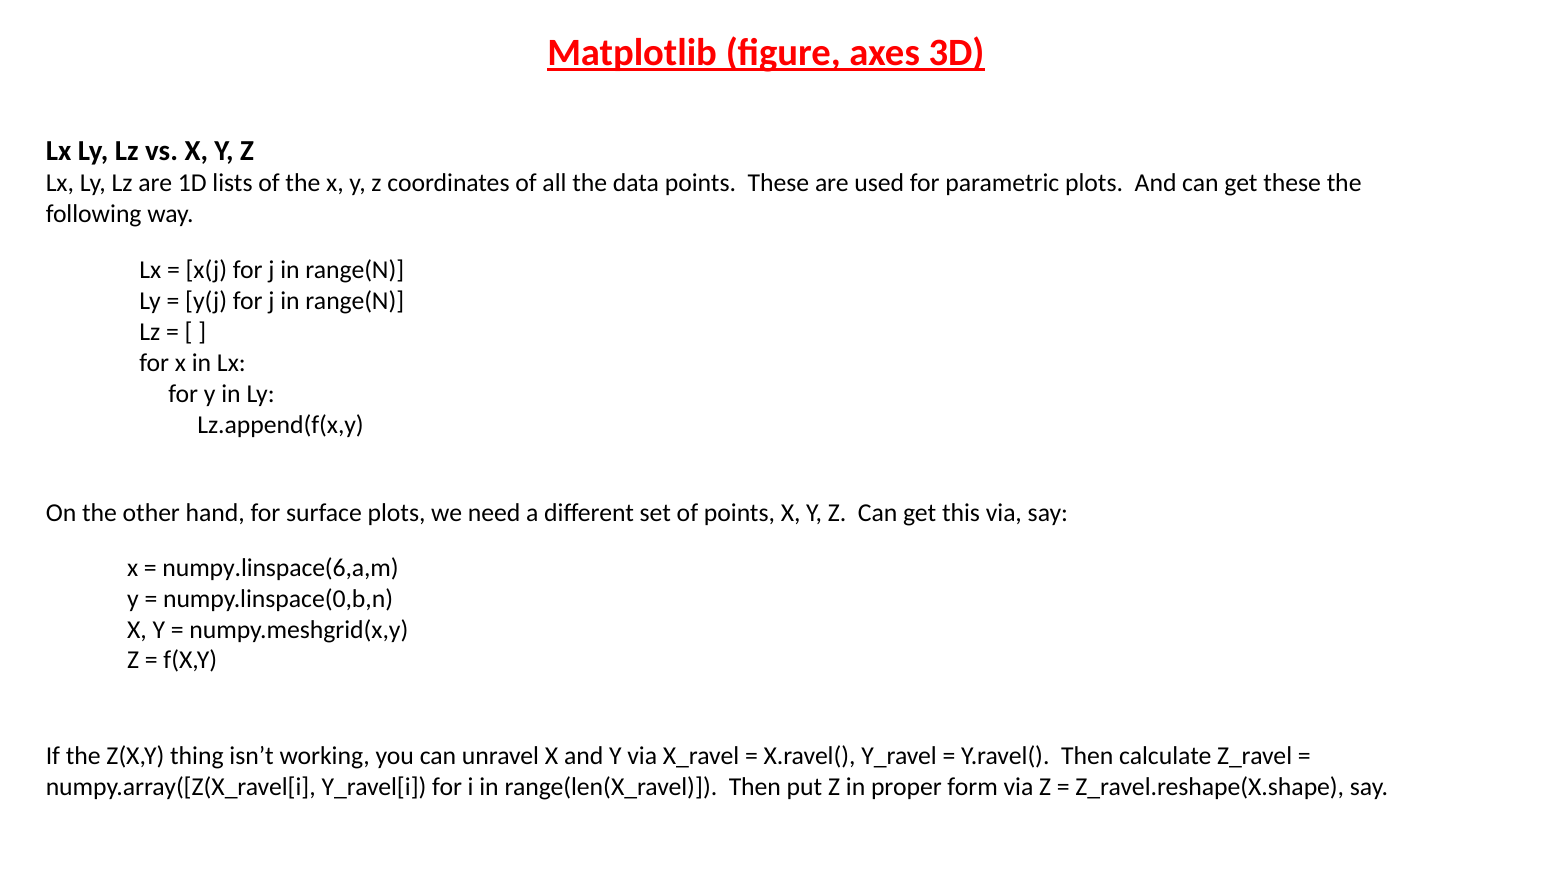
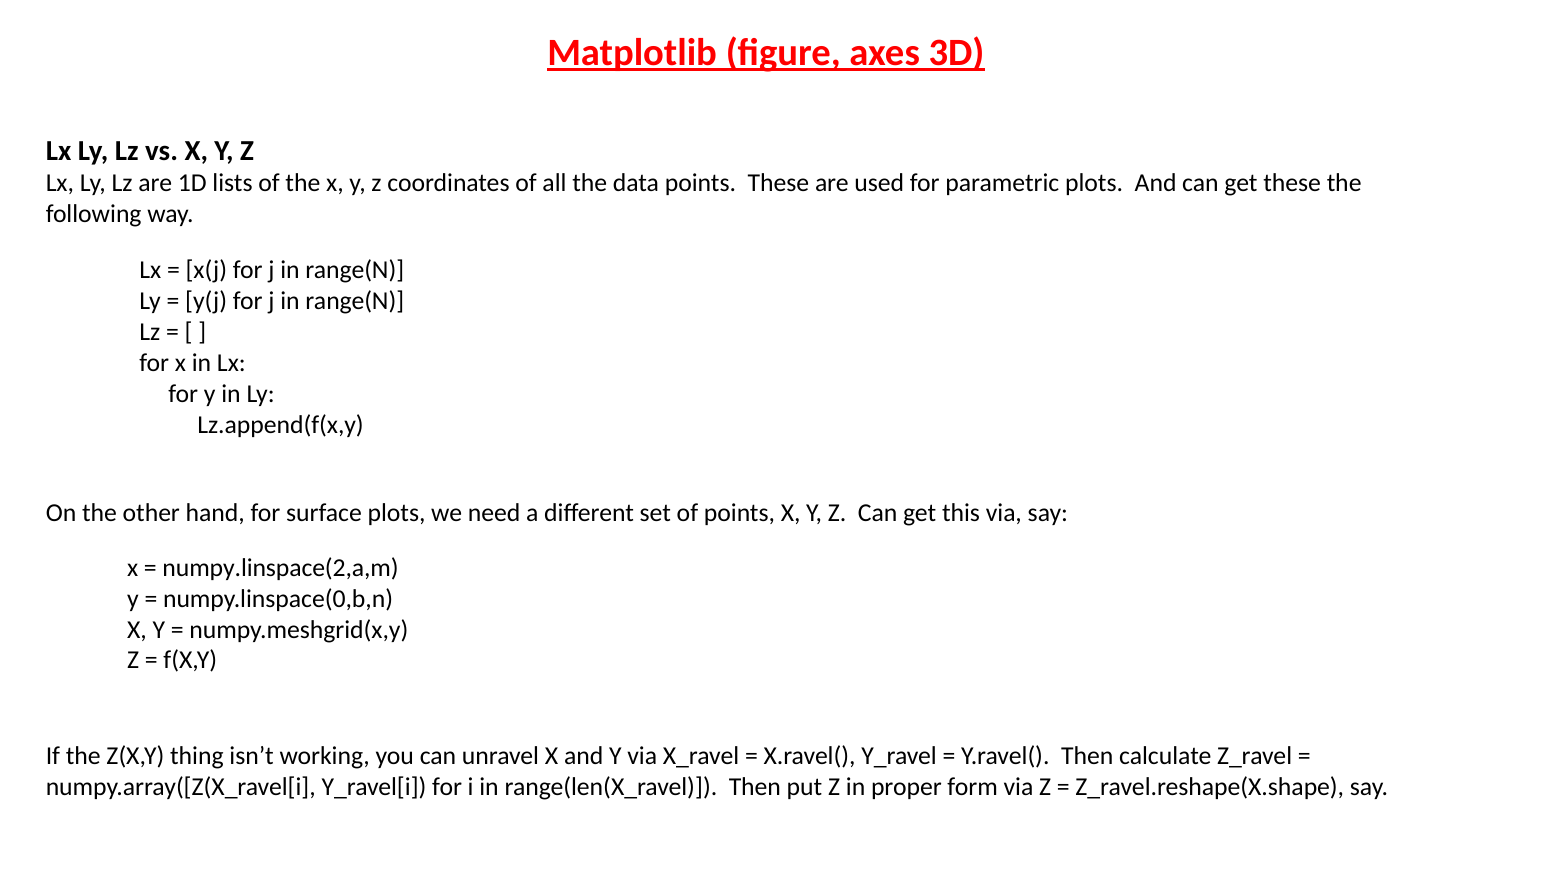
numpy.linspace(6,a,m: numpy.linspace(6,a,m -> numpy.linspace(2,a,m
